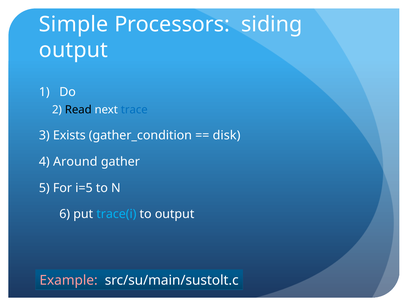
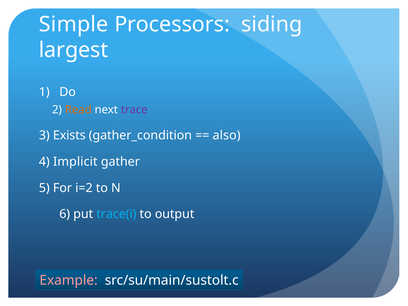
output at (73, 50): output -> largest
Read colour: black -> orange
trace colour: blue -> purple
disk: disk -> also
Around: Around -> Implicit
i=5: i=5 -> i=2
